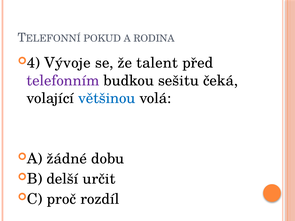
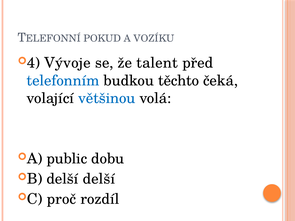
RODINA: RODINA -> VOZÍKU
telefonním colour: purple -> blue
sešitu: sešitu -> těchto
žádné: žádné -> public
delší určit: určit -> delší
